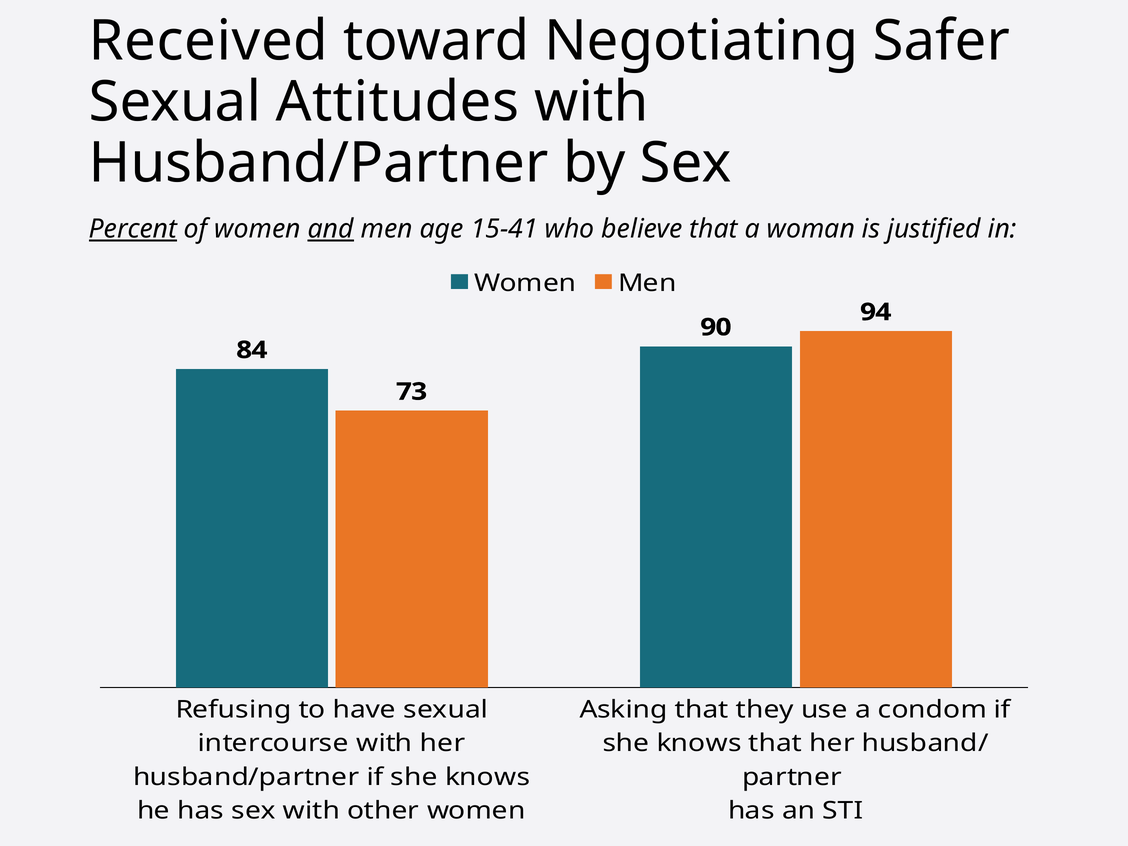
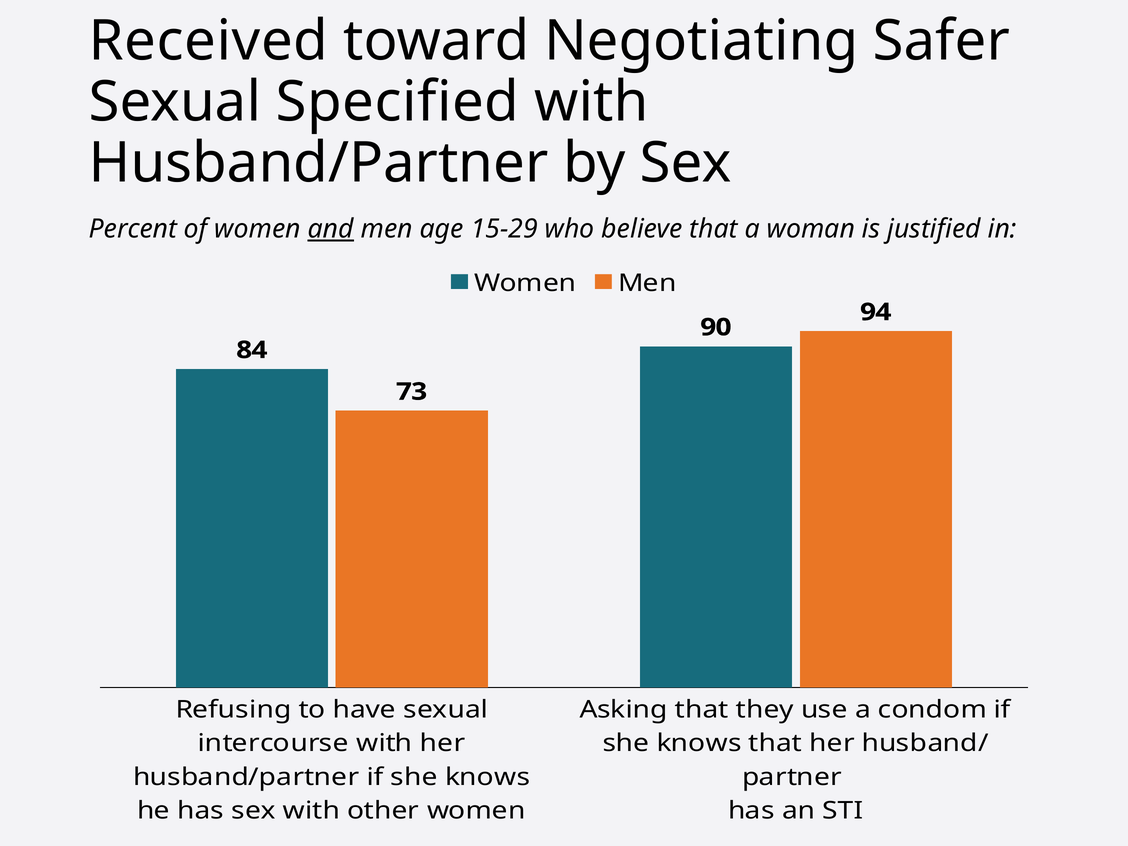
Attitudes: Attitudes -> Specified
Percent underline: present -> none
15-41: 15-41 -> 15-29
